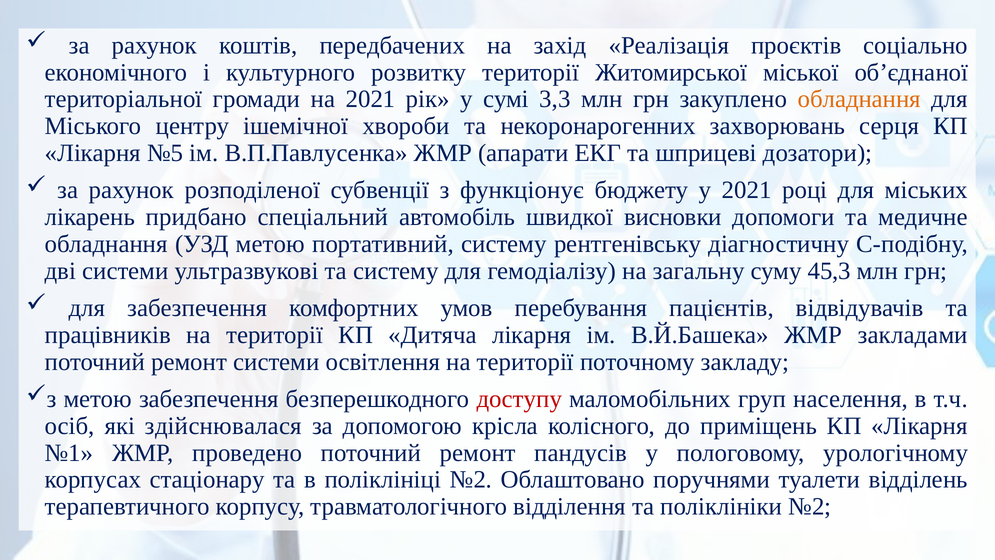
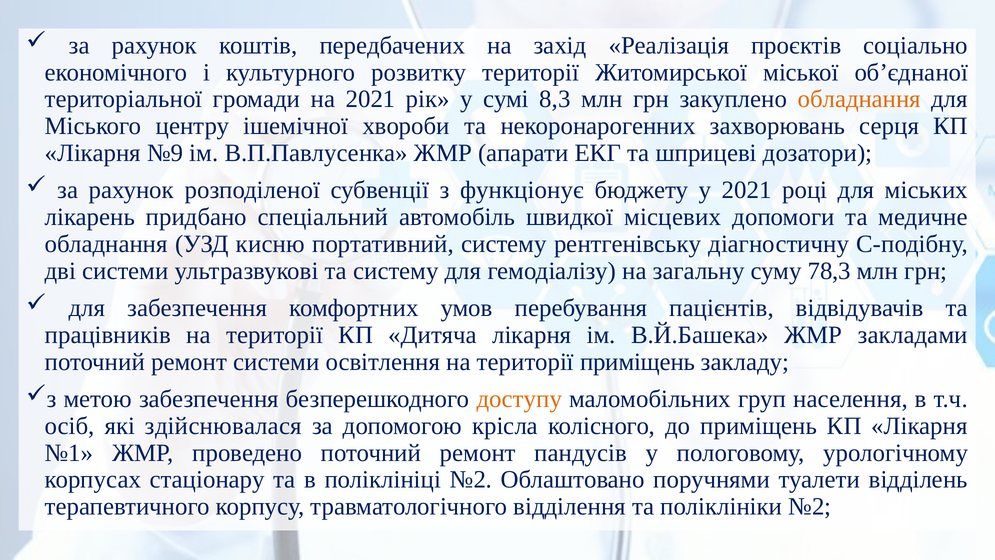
3,3: 3,3 -> 8,3
№5: №5 -> №9
висновки: висновки -> місцевих
УЗД метою: метою -> кисню
45,3: 45,3 -> 78,3
території поточному: поточному -> приміщень
доступу colour: red -> orange
